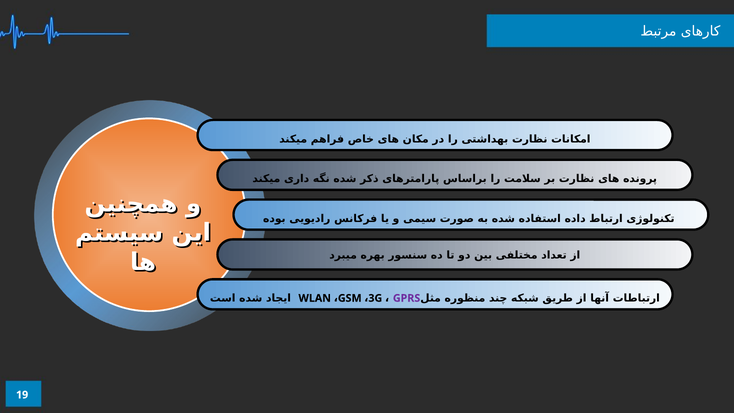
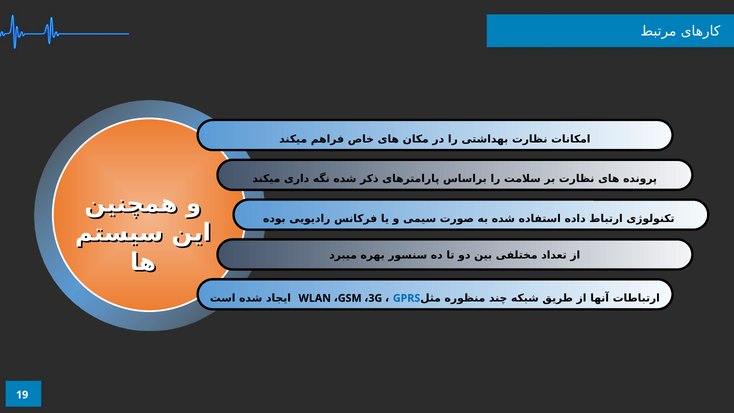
GPRS colour: purple -> blue
